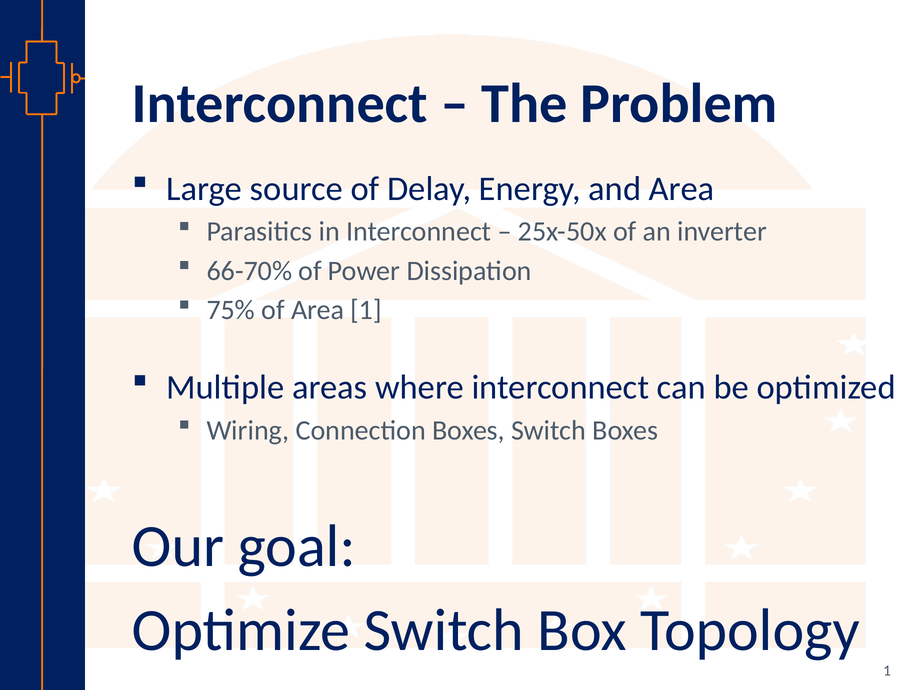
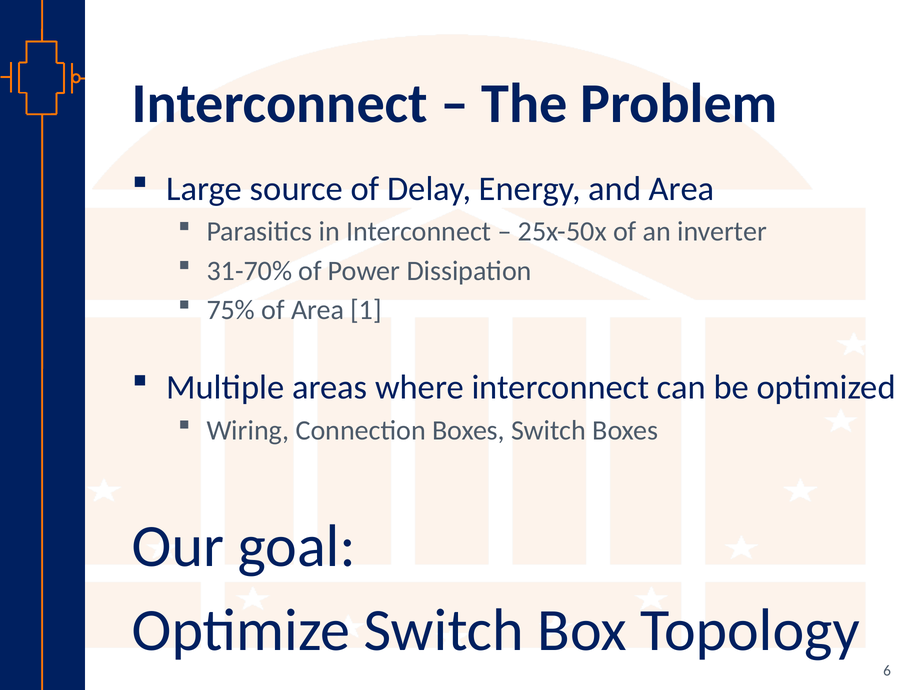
66-70%: 66-70% -> 31-70%
1 at (887, 671): 1 -> 6
